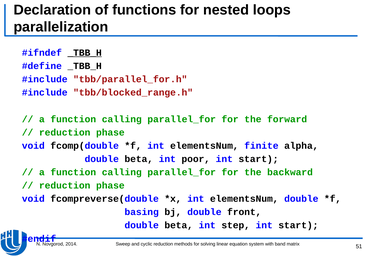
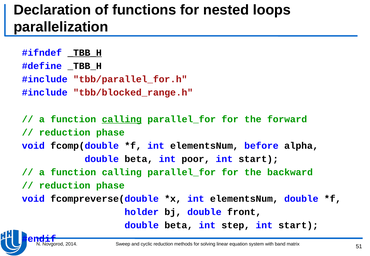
calling at (122, 119) underline: none -> present
finite: finite -> before
basing: basing -> holder
